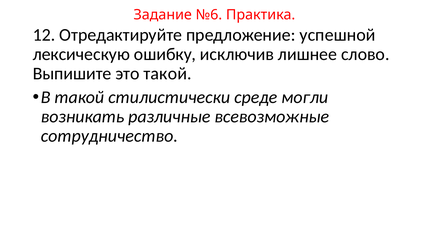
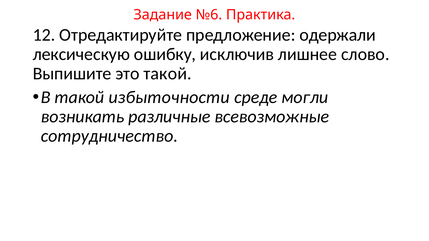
успешной: успешной -> одержали
стилистически: стилистически -> избыточности
